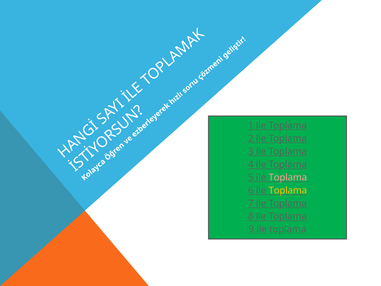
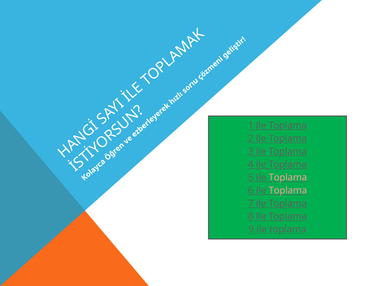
Toplama at (288, 190) colour: yellow -> pink
